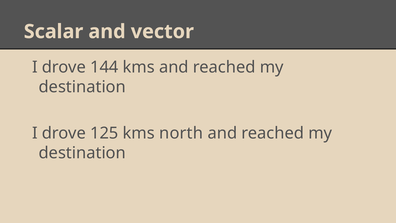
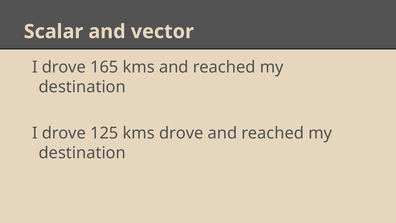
144: 144 -> 165
kms north: north -> drove
